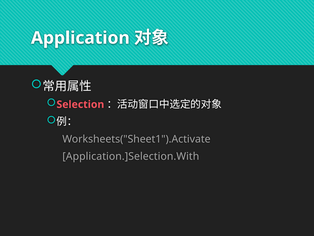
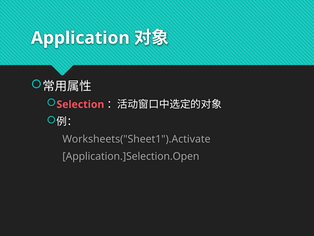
Application.]Selection.With: Application.]Selection.With -> Application.]Selection.Open
